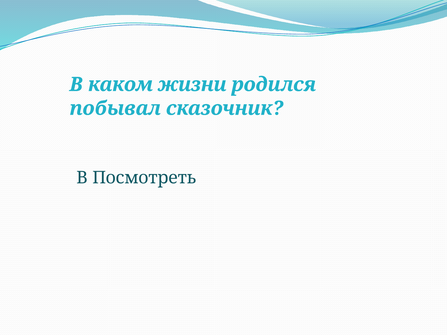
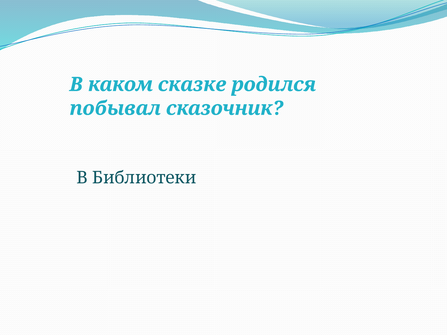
жизни: жизни -> сказке
Посмотреть: Посмотреть -> Библиотеки
